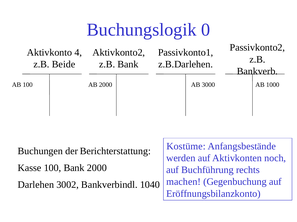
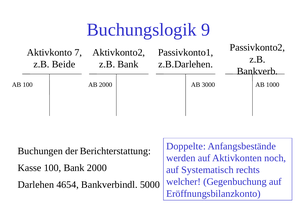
0: 0 -> 9
4: 4 -> 7
Kostüme: Kostüme -> Doppelte
Buchführung: Buchführung -> Systematisch
machen: machen -> welcher
3002: 3002 -> 4654
1040: 1040 -> 5000
